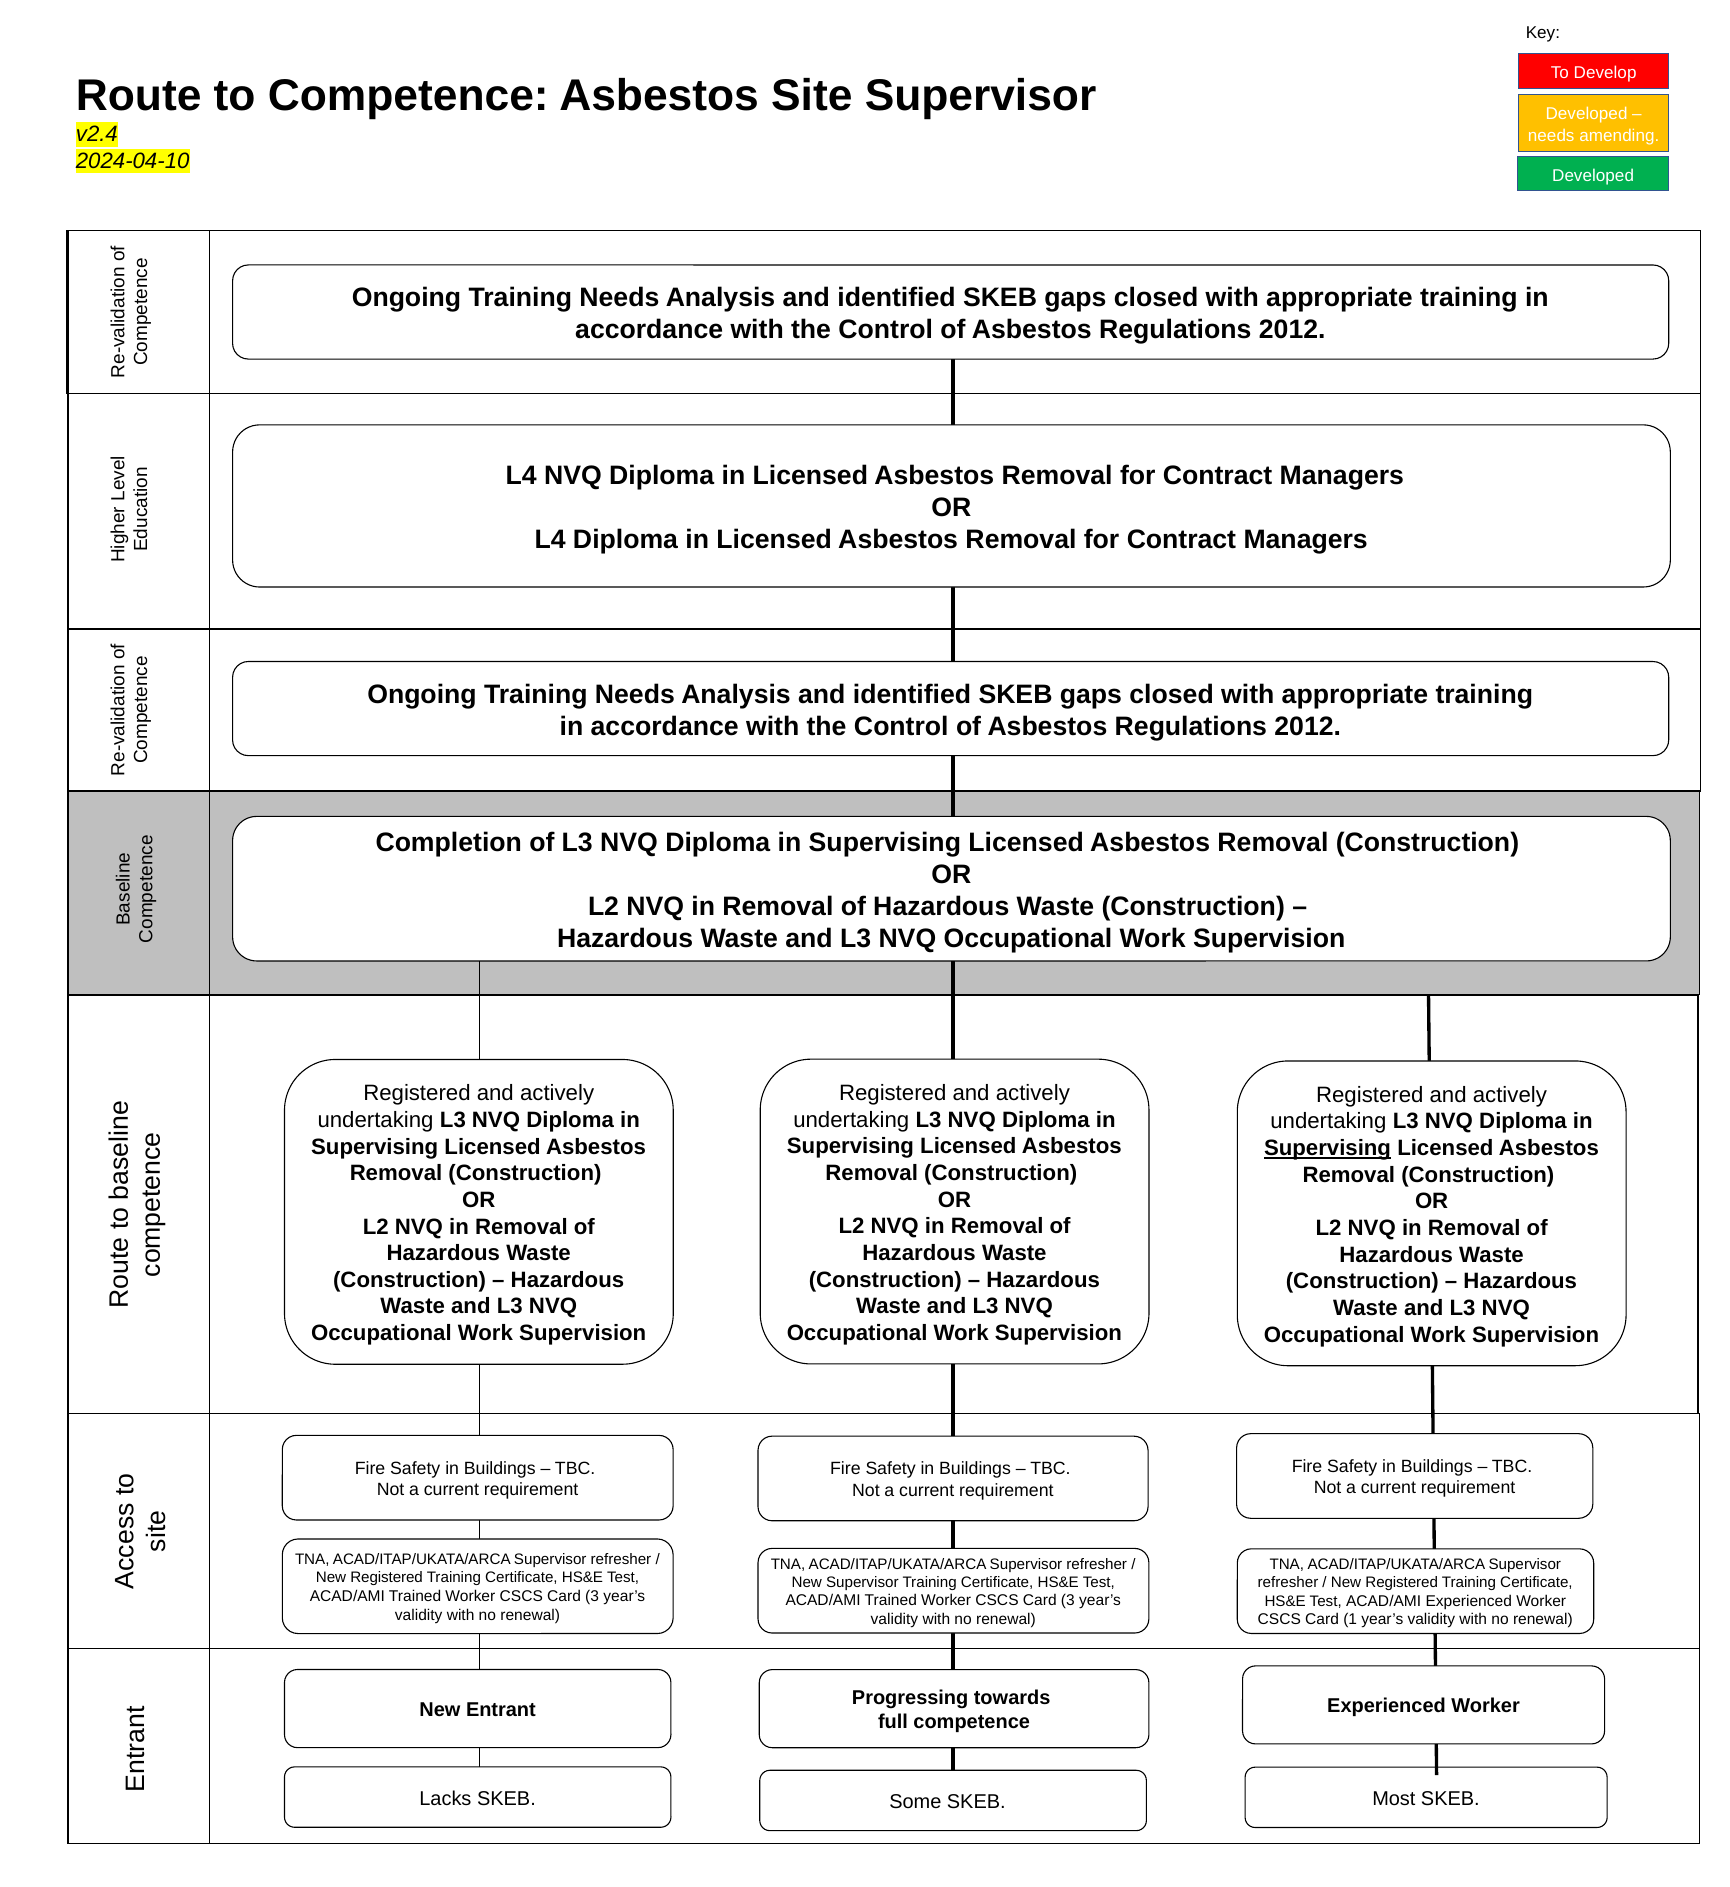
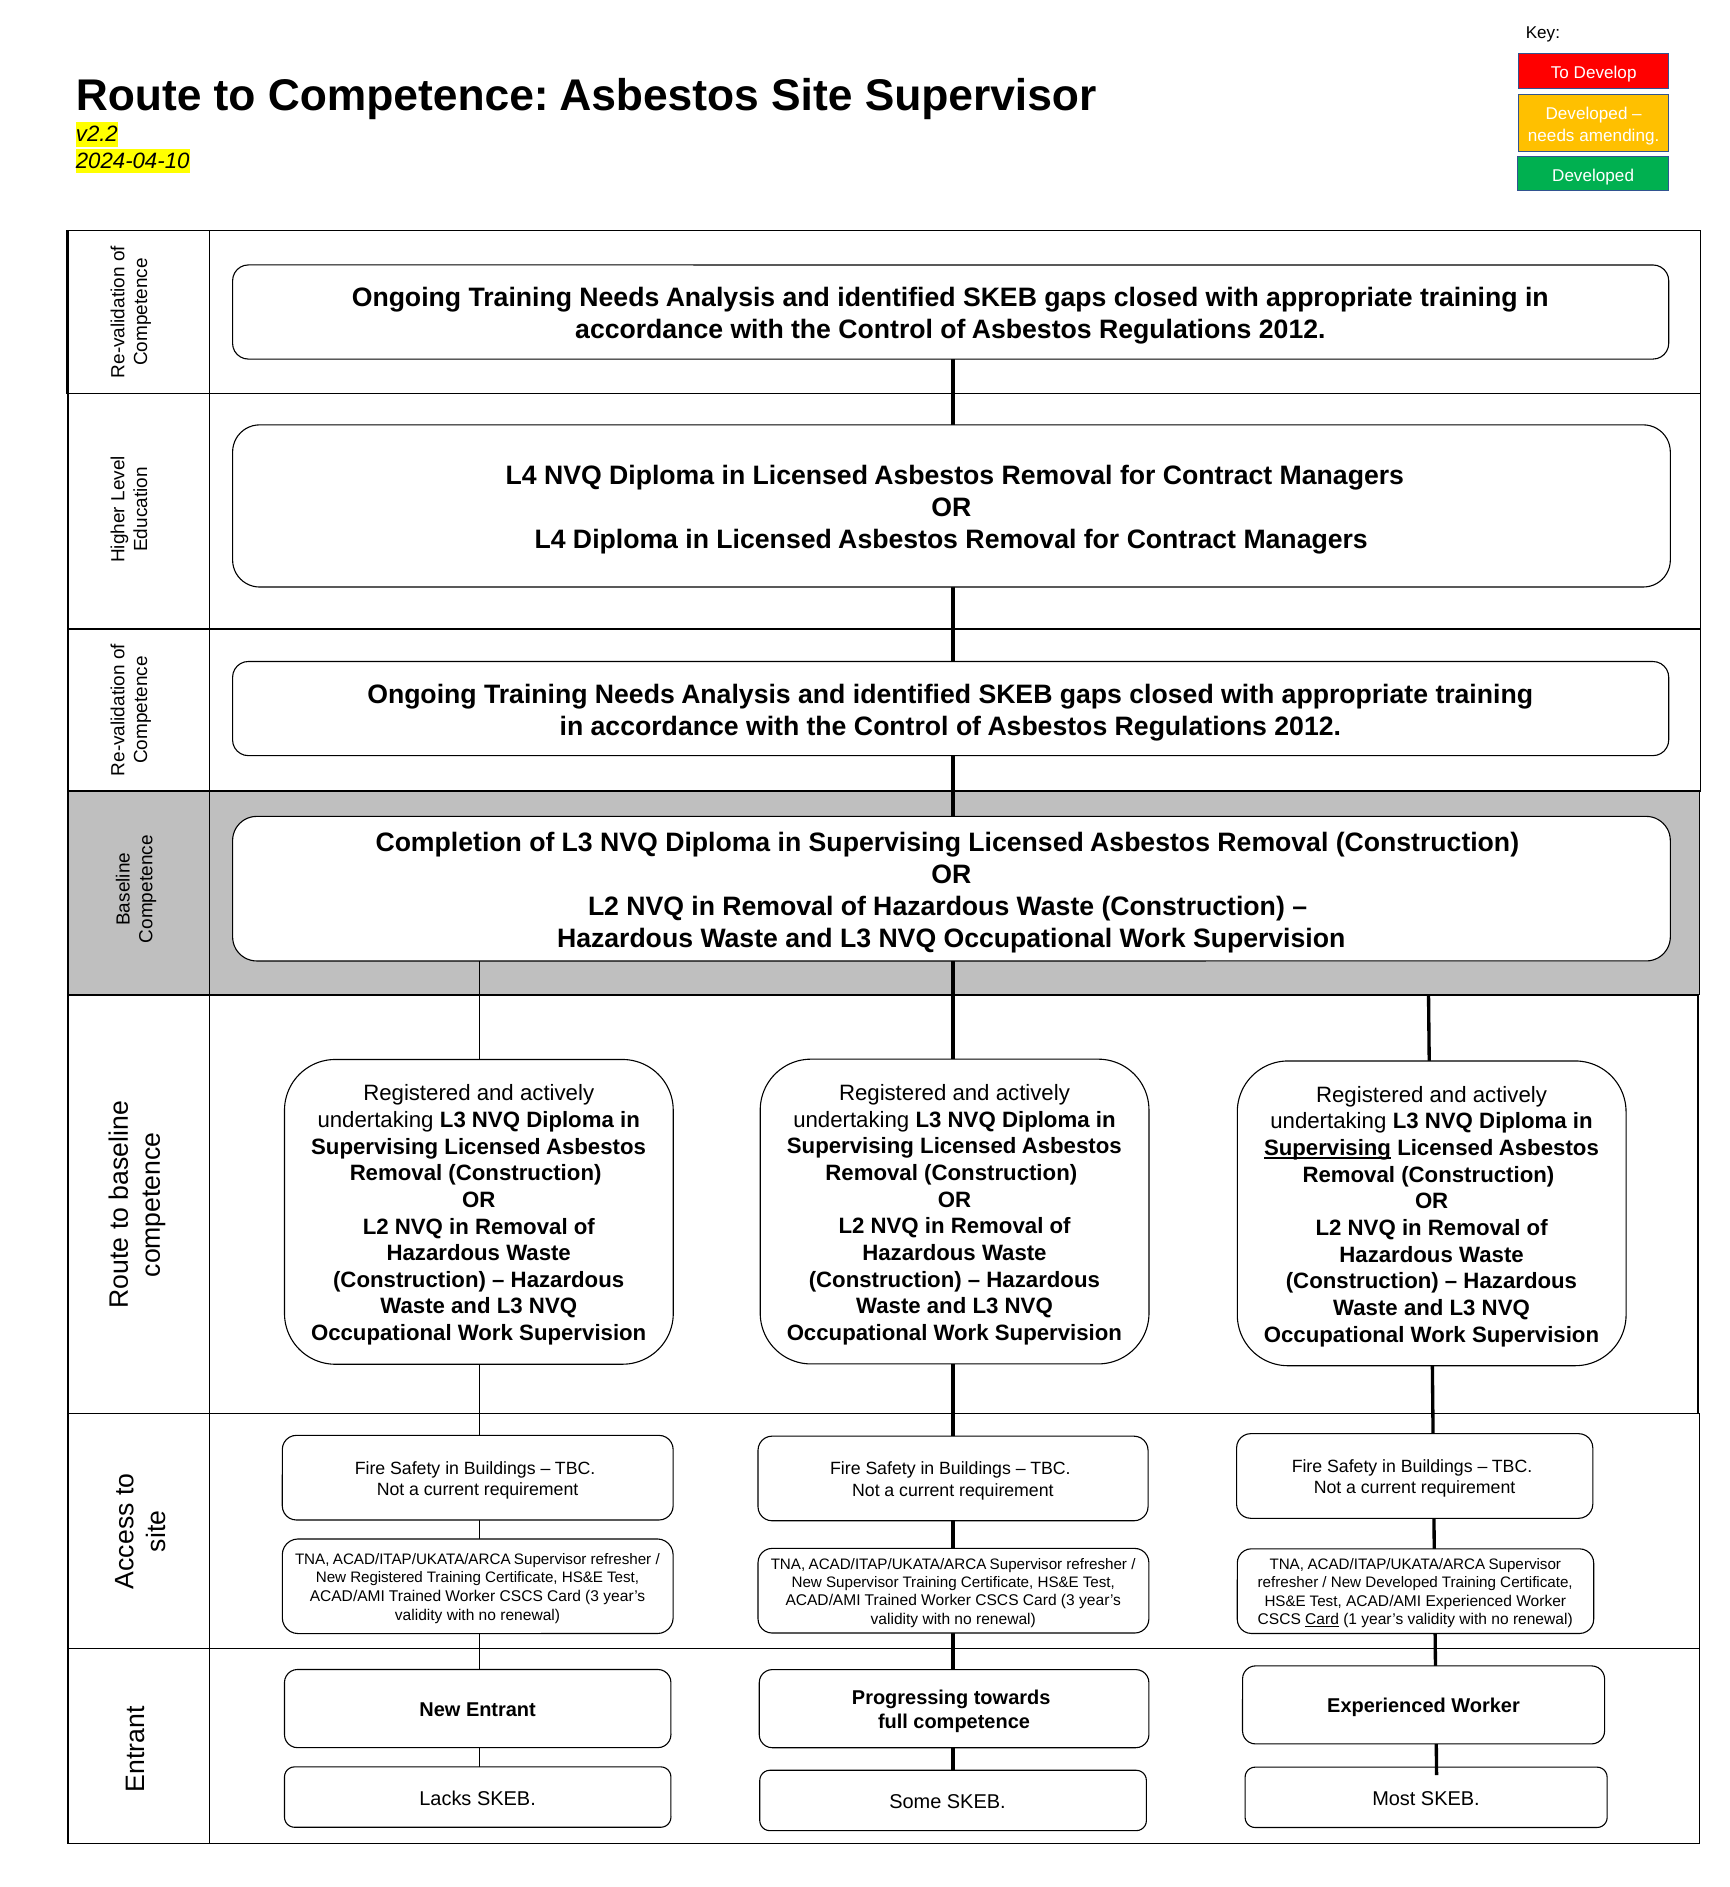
v2.4: v2.4 -> v2.2
Registered at (1402, 1583): Registered -> Developed
Card at (1322, 1620) underline: none -> present
